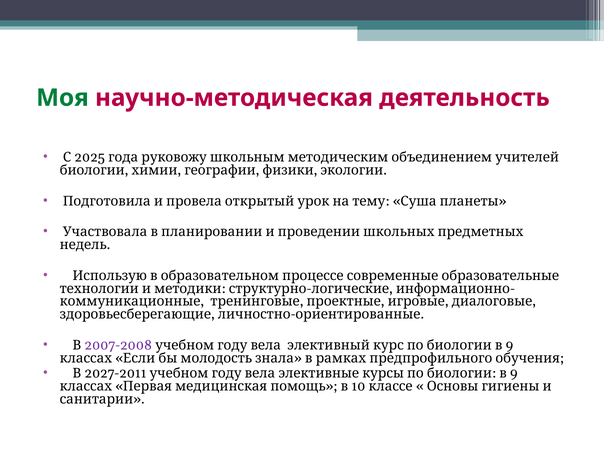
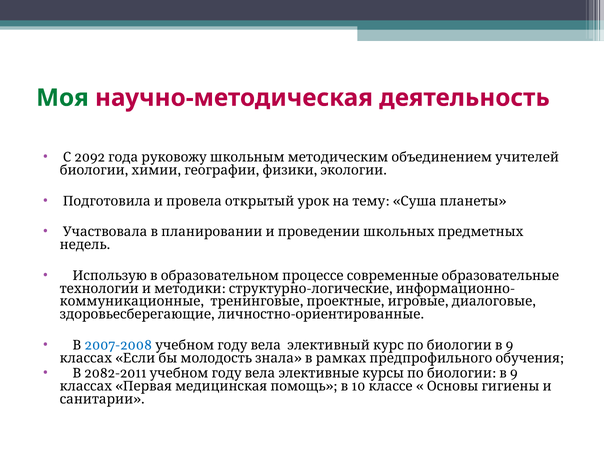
2025: 2025 -> 2092
2007-2008 colour: purple -> blue
2027-2011: 2027-2011 -> 2082-2011
